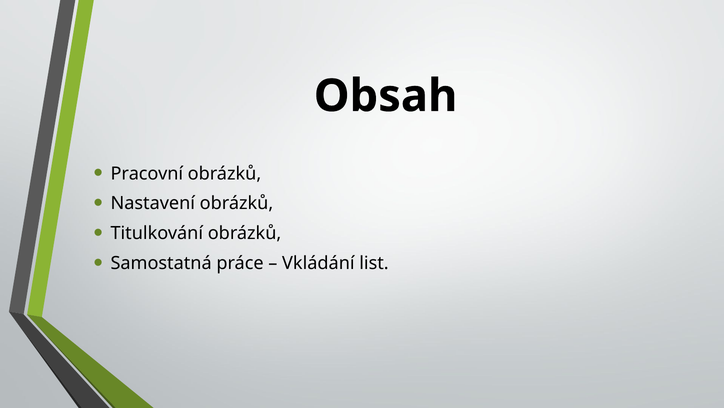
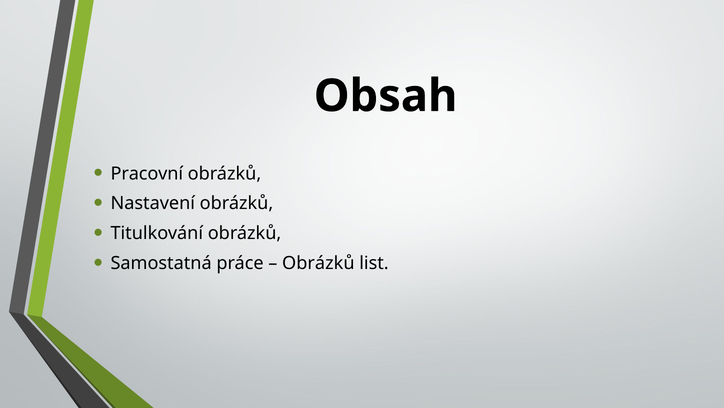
Vkládání at (318, 263): Vkládání -> Obrázků
